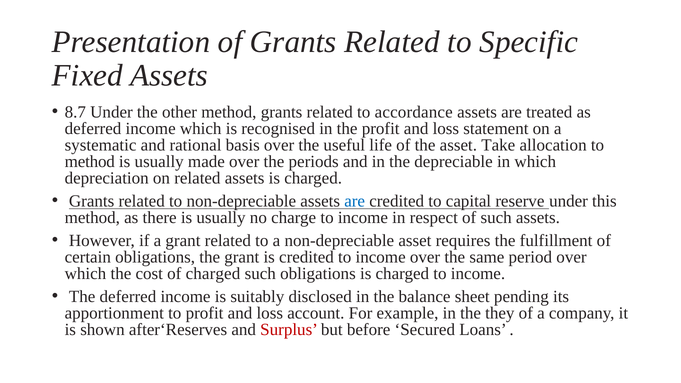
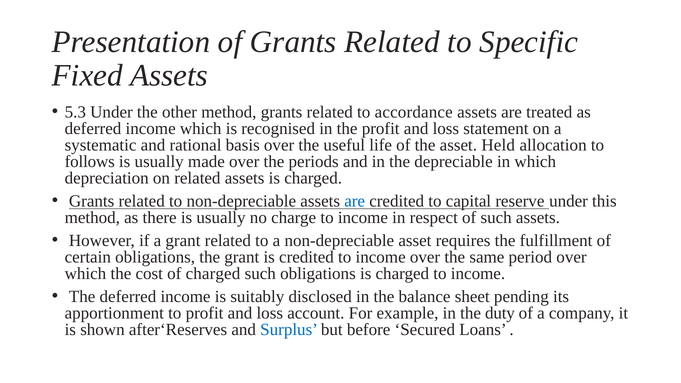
8.7: 8.7 -> 5.3
Take: Take -> Held
method at (90, 162): method -> follows
they: they -> duty
Surplus colour: red -> blue
